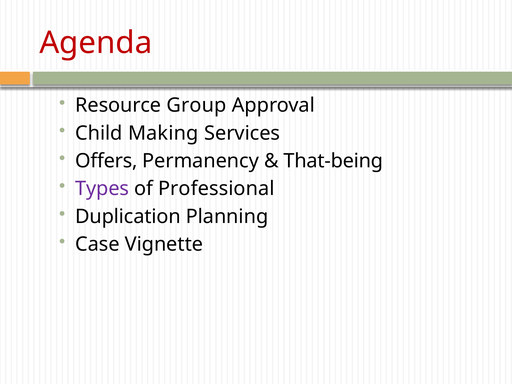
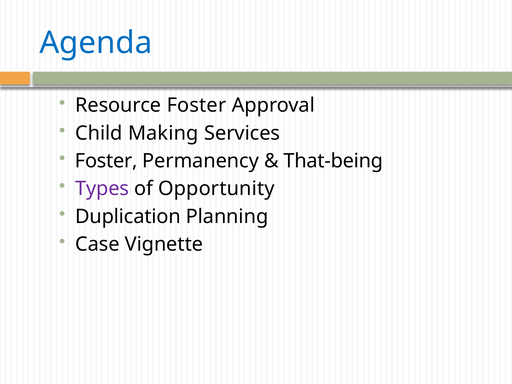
Agenda colour: red -> blue
Resource Group: Group -> Foster
Offers at (106, 161): Offers -> Foster
Professional: Professional -> Opportunity
